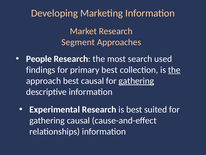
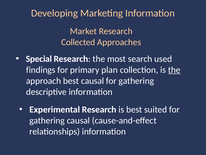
Segment: Segment -> Collected
People: People -> Special
primary best: best -> plan
gathering at (136, 81) underline: present -> none
